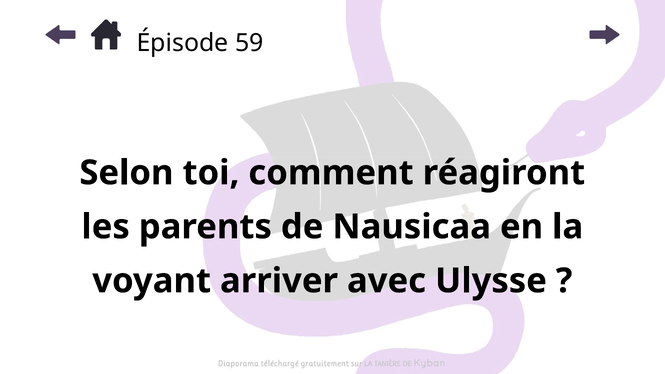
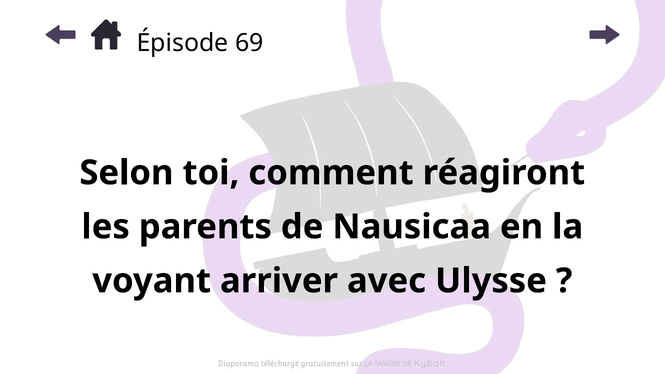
59: 59 -> 69
